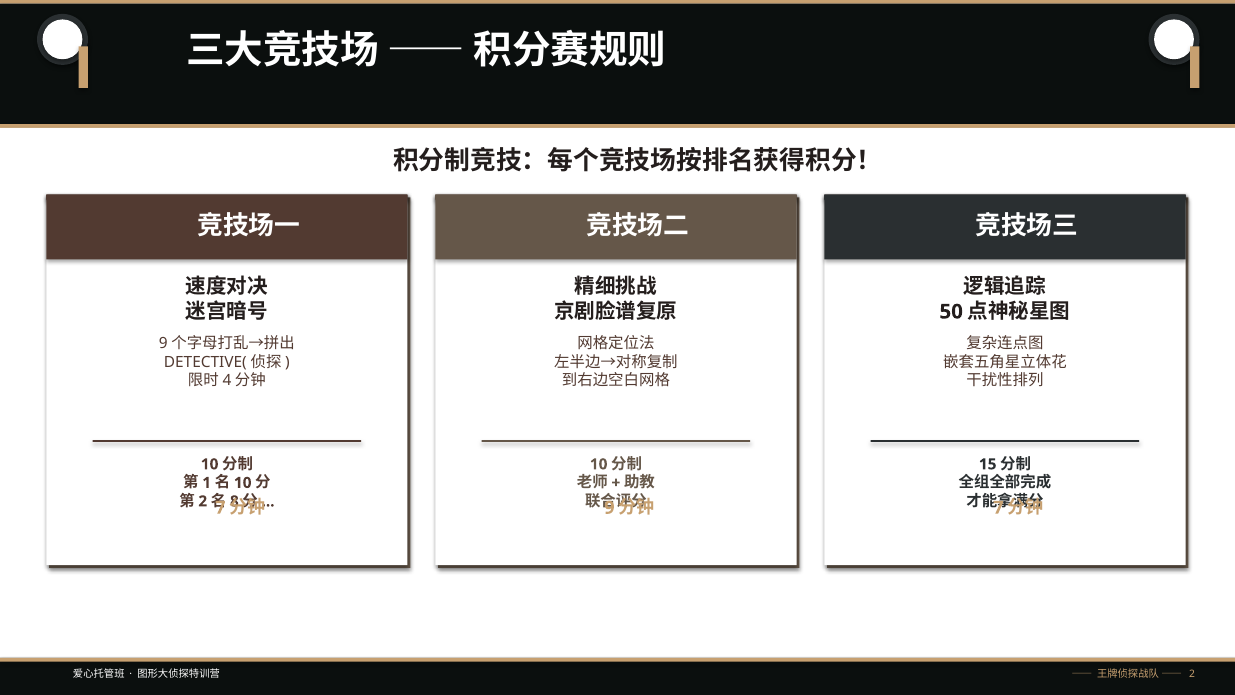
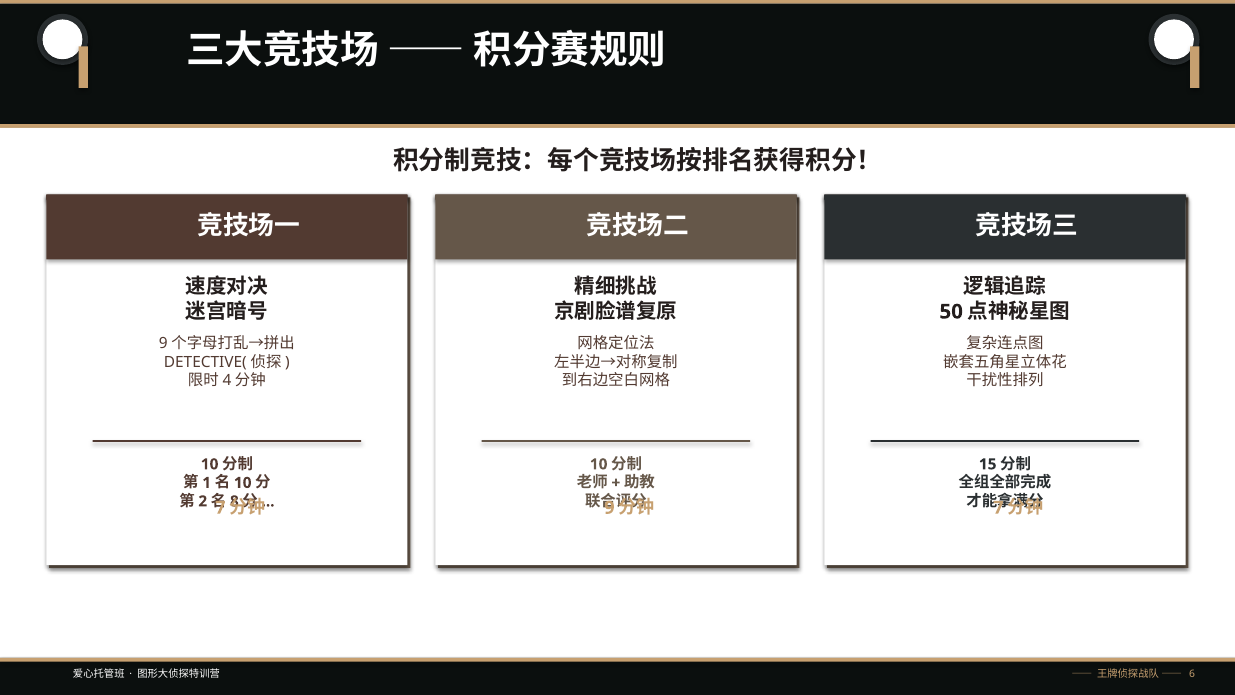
2 at (1192, 674): 2 -> 6
